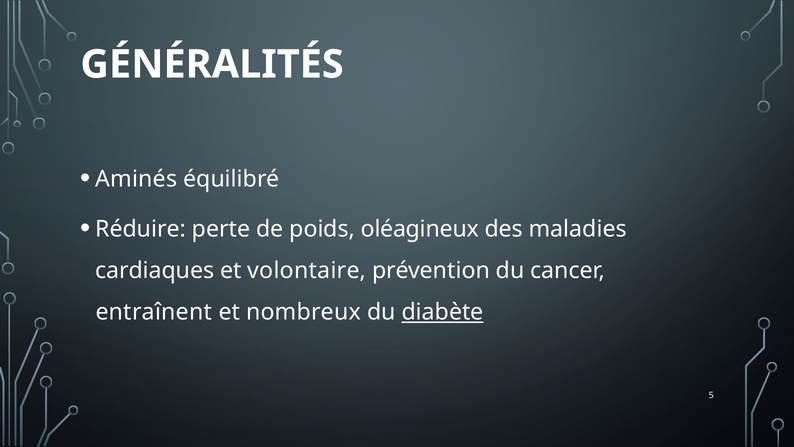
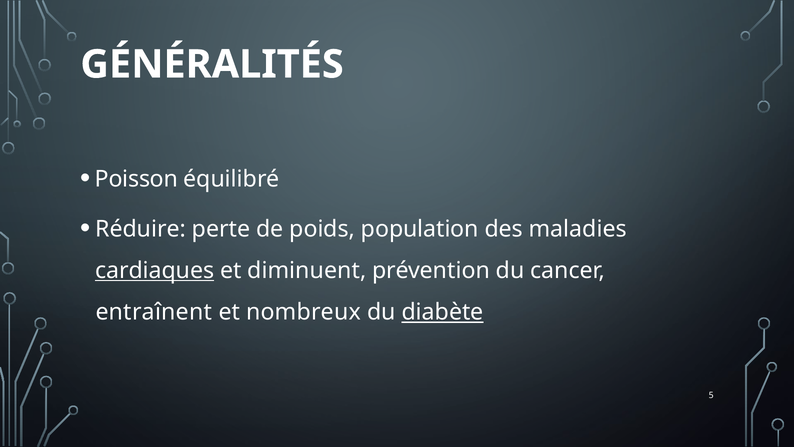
Aminés: Aminés -> Poisson
oléagineux: oléagineux -> population
cardiaques underline: none -> present
volontaire: volontaire -> diminuent
